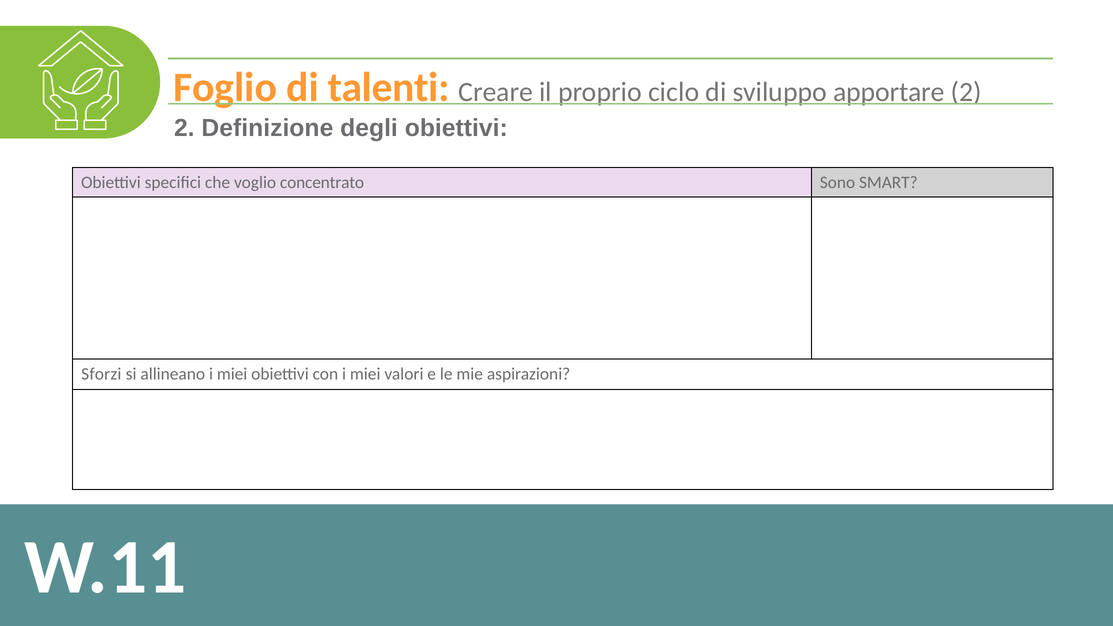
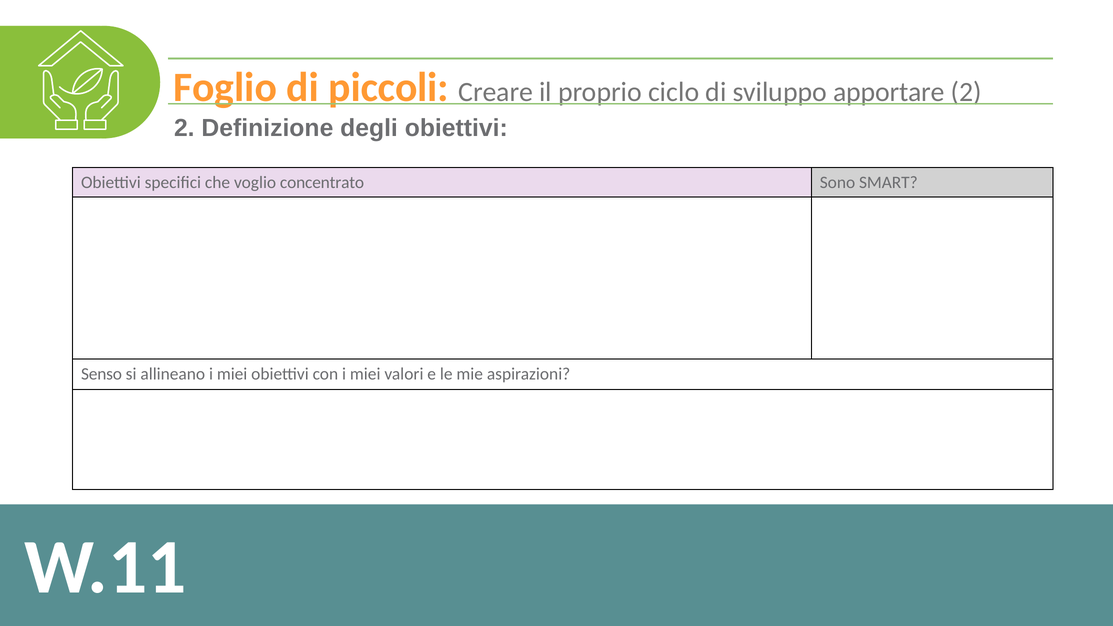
talenti: talenti -> piccoli
Sforzi: Sforzi -> Senso
